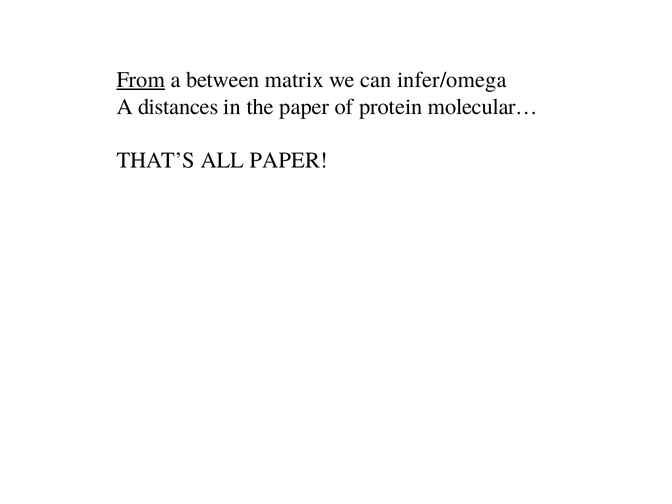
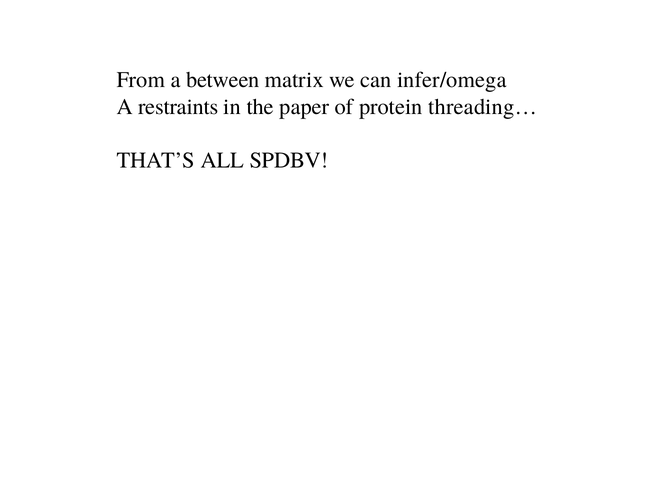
From underline: present -> none
distances: distances -> restraints
molecular…: molecular… -> threading…
ALL PAPER: PAPER -> SPDBV
